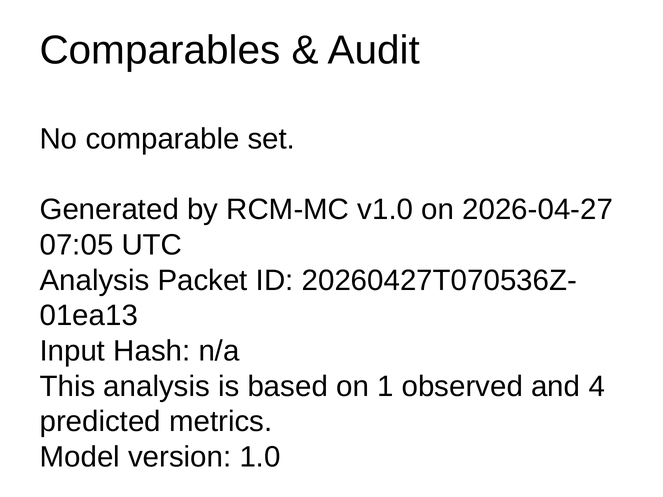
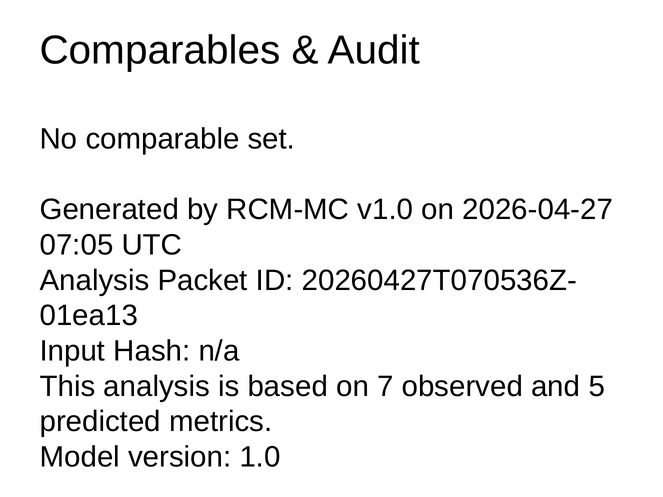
1: 1 -> 7
4: 4 -> 5
